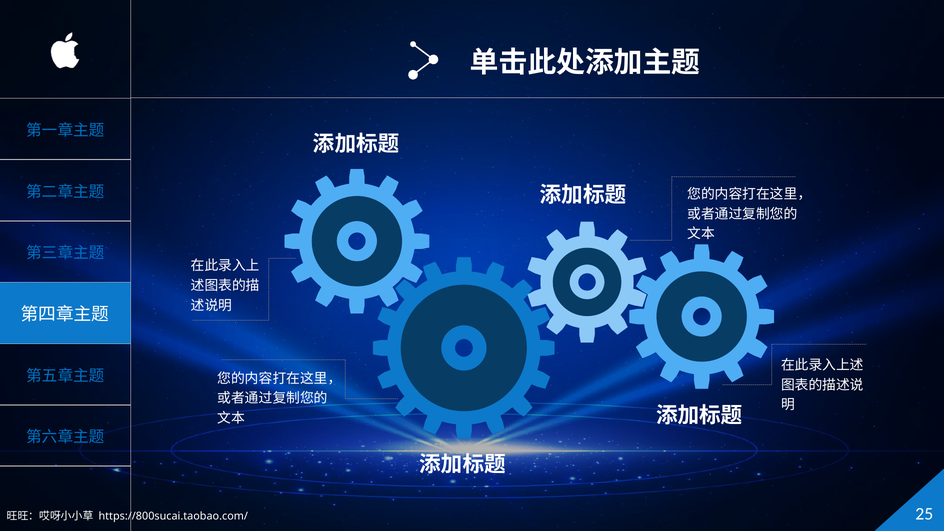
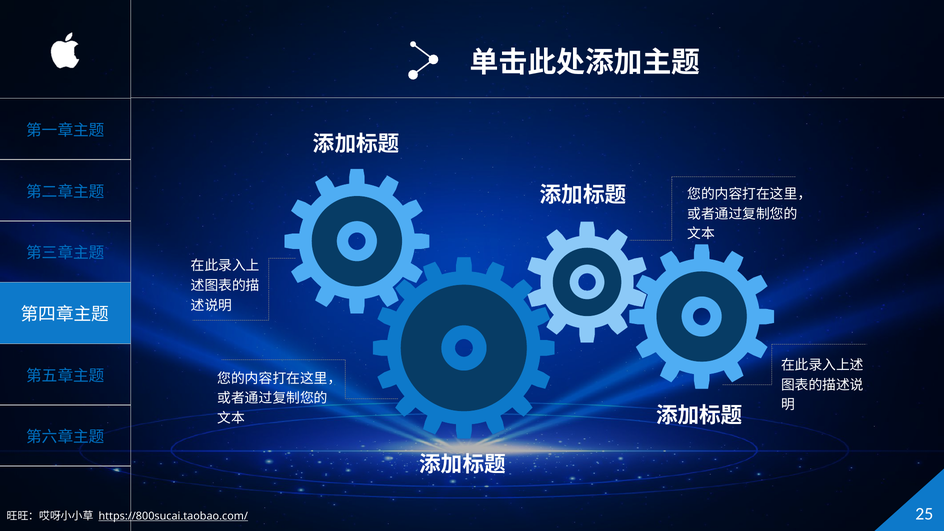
https://800sucai.taobao.com/ underline: none -> present
